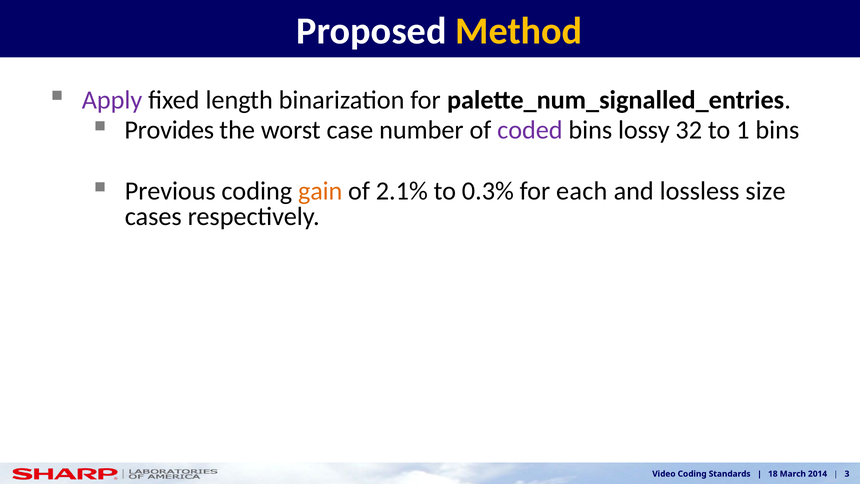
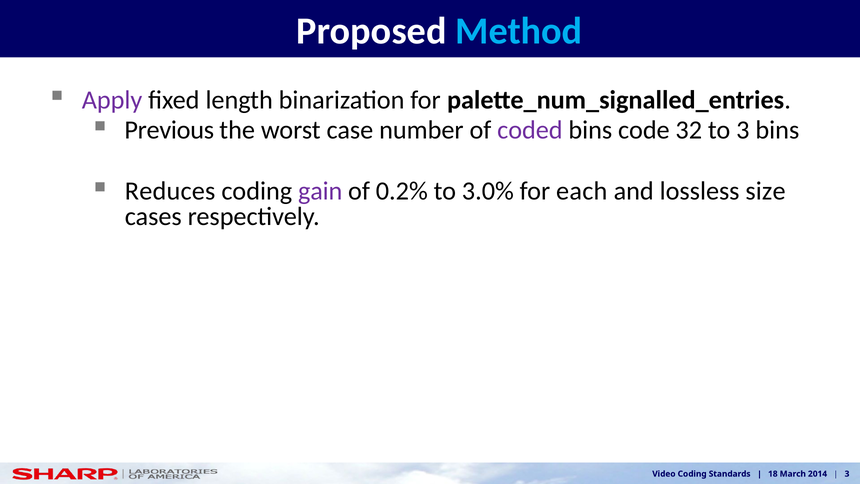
Method colour: yellow -> light blue
Provides: Provides -> Previous
lossy: lossy -> code
to 1: 1 -> 3
Previous: Previous -> Reduces
gain colour: orange -> purple
2.1%: 2.1% -> 0.2%
0.3%: 0.3% -> 3.0%
